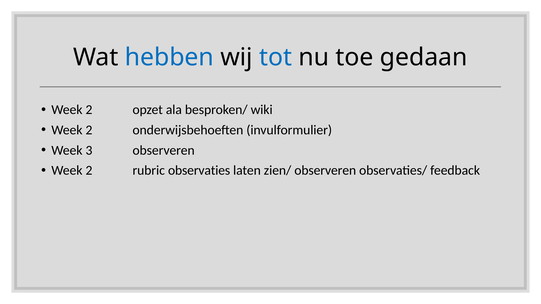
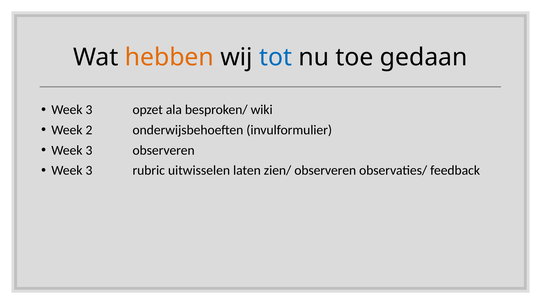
hebben colour: blue -> orange
2 at (89, 110): 2 -> 3
2 at (89, 171): 2 -> 3
observaties: observaties -> uitwisselen
